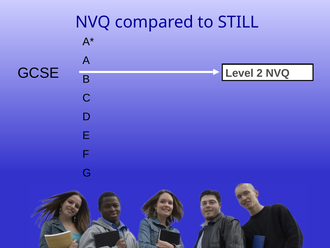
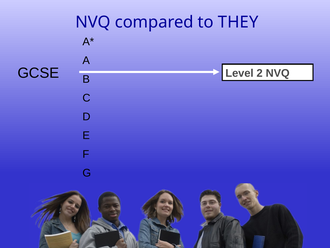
STILL: STILL -> THEY
